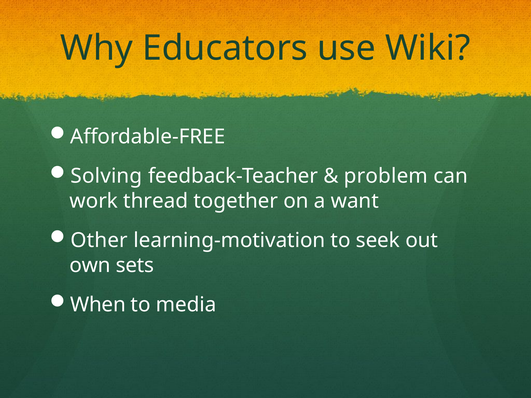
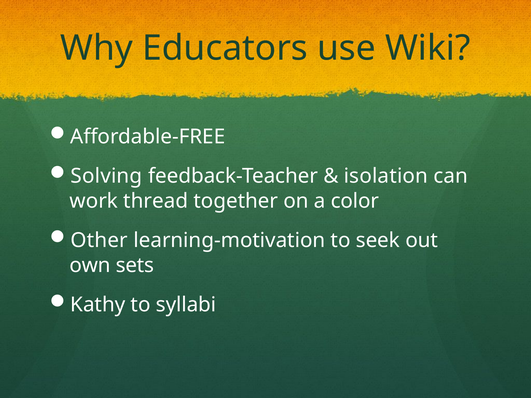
problem: problem -> isolation
want: want -> color
When: When -> Kathy
media: media -> syllabi
